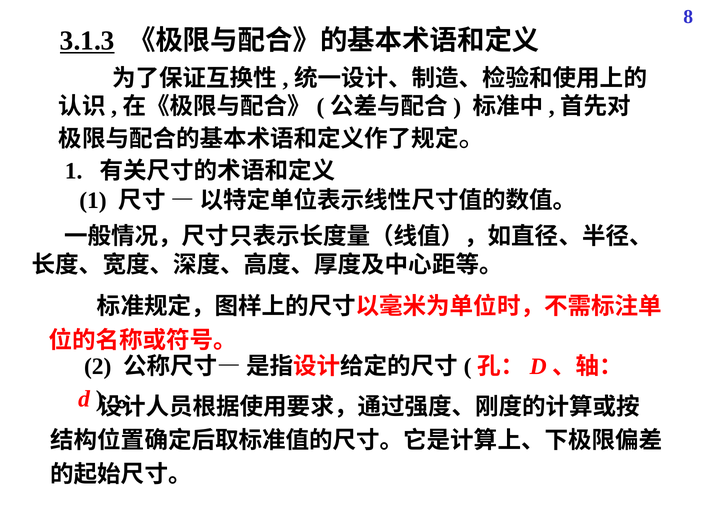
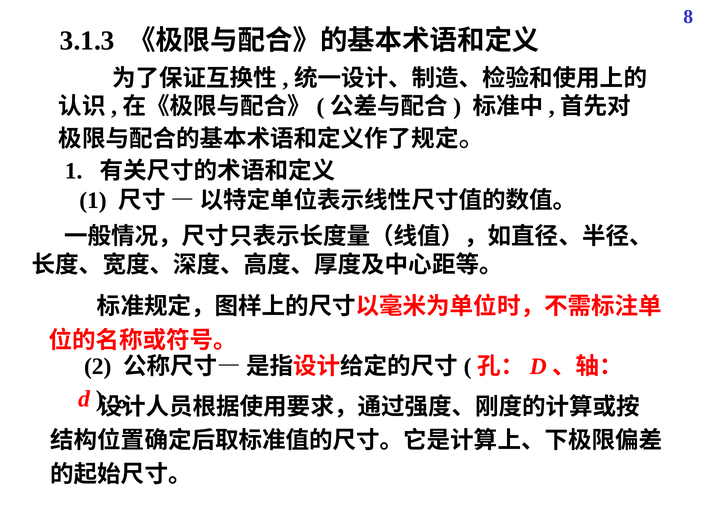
3.1.3 underline: present -> none
